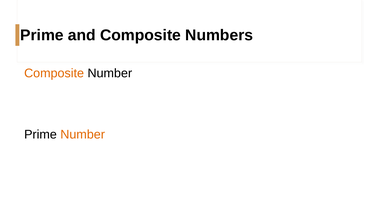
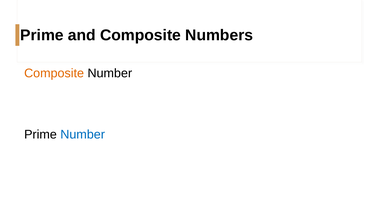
Number at (83, 135) colour: orange -> blue
